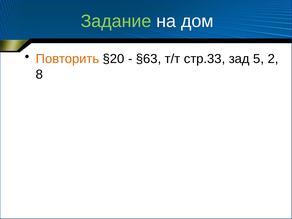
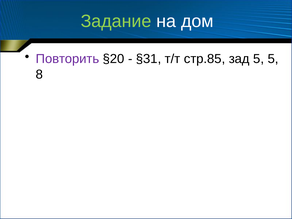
Повторить colour: orange -> purple
§63: §63 -> §31
стр.33: стр.33 -> стр.85
5 2: 2 -> 5
